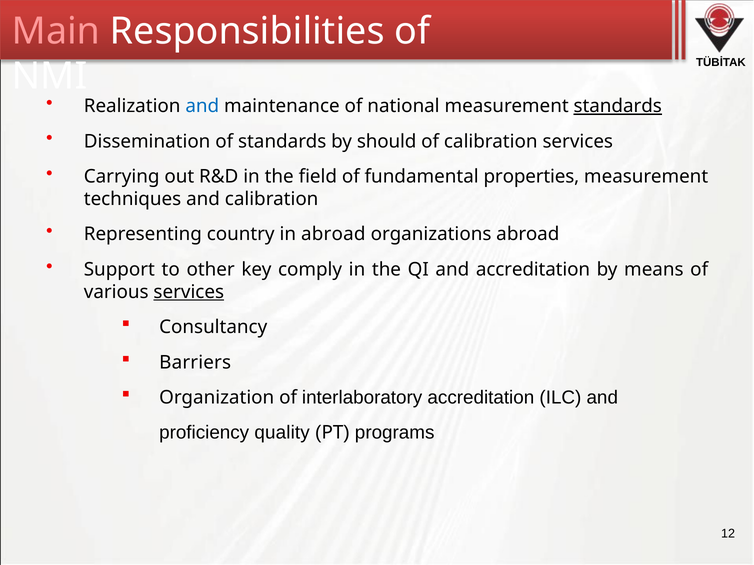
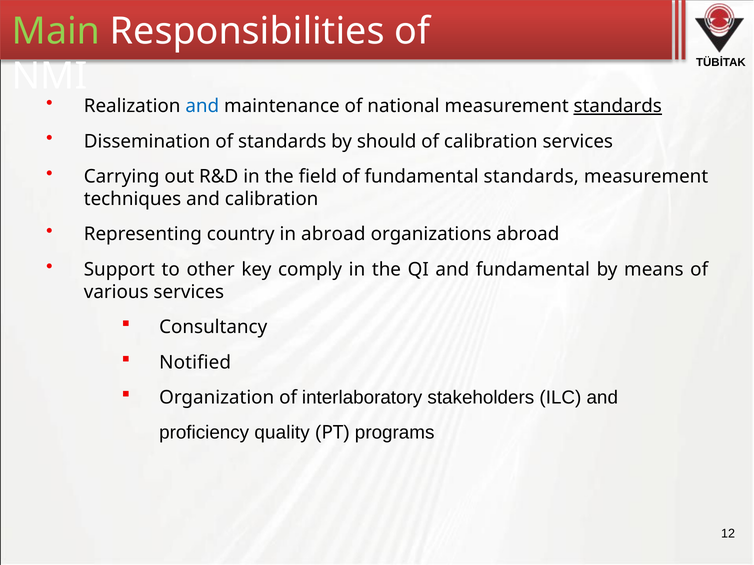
Main colour: pink -> light green
fundamental properties: properties -> standards
and accreditation: accreditation -> fundamental
services at (189, 292) underline: present -> none
Barriers: Barriers -> Notified
interlaboratory accreditation: accreditation -> stakeholders
